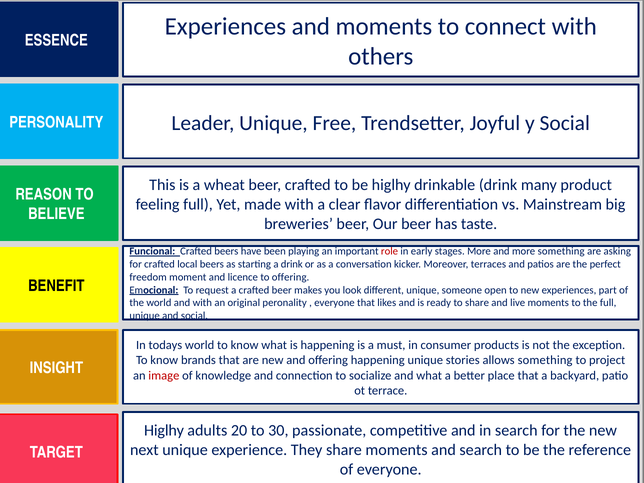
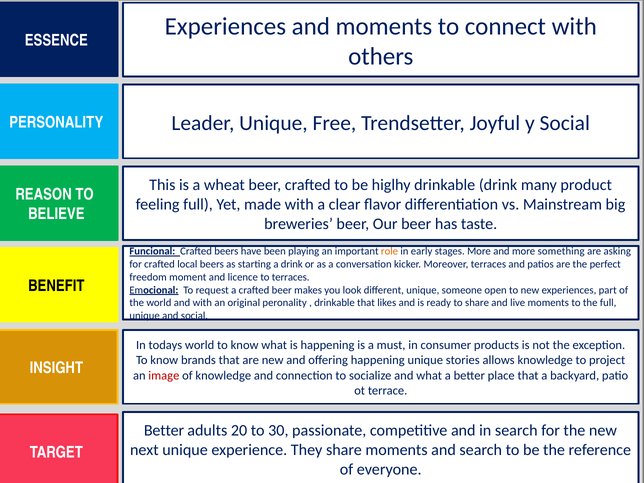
role colour: red -> orange
to offering: offering -> terraces
everyone at (334, 303): everyone -> drinkable
allows something: something -> knowledge
Higlhy at (164, 431): Higlhy -> Better
